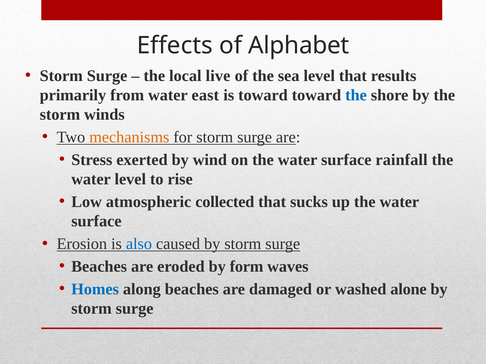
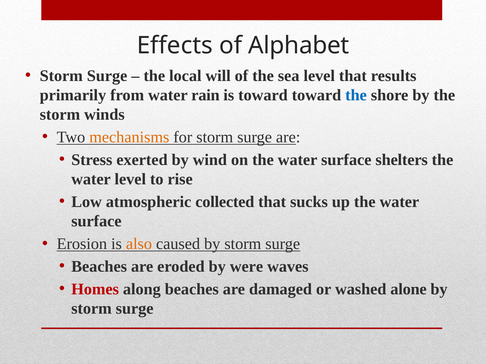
live: live -> will
east: east -> rain
rainfall: rainfall -> shelters
also colour: blue -> orange
form: form -> were
Homes colour: blue -> red
